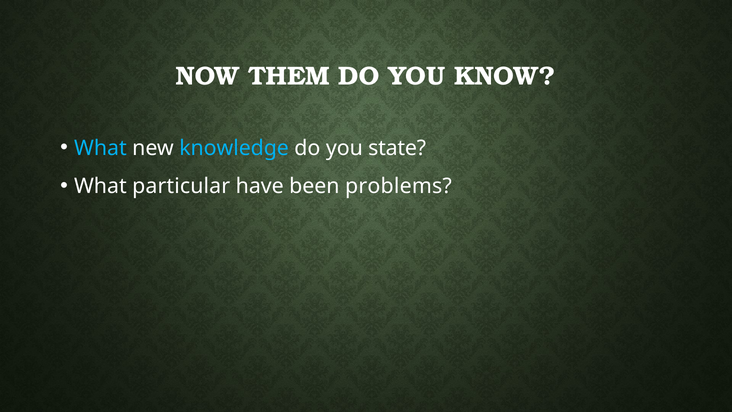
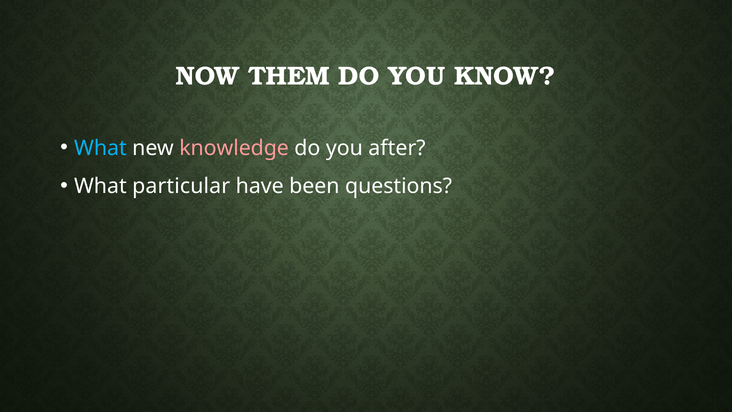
knowledge colour: light blue -> pink
state: state -> after
problems: problems -> questions
